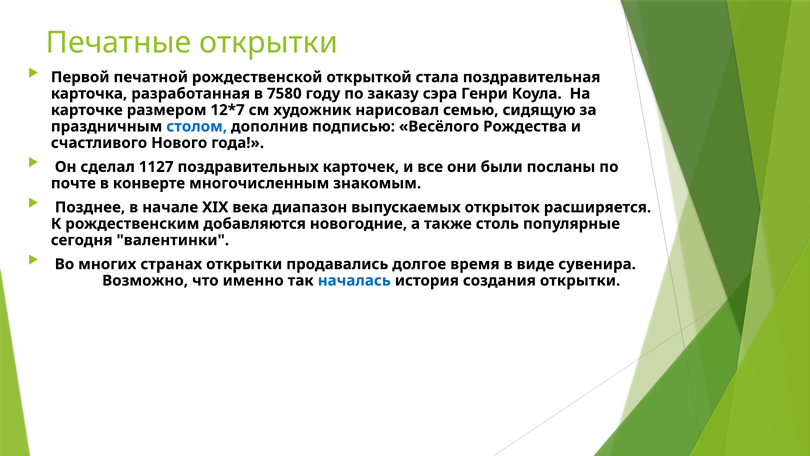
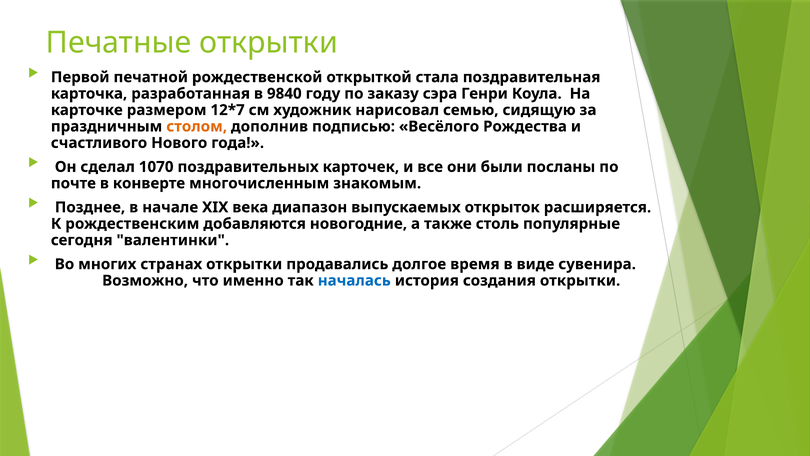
7580: 7580 -> 9840
столом colour: blue -> orange
1127: 1127 -> 1070
